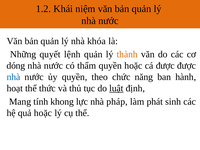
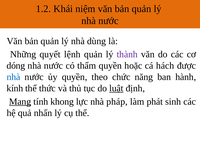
khóa: khóa -> dùng
thành colour: orange -> purple
cá được: được -> hách
hoạt: hoạt -> kính
Mang underline: none -> present
quả hoặc: hoặc -> nhấn
